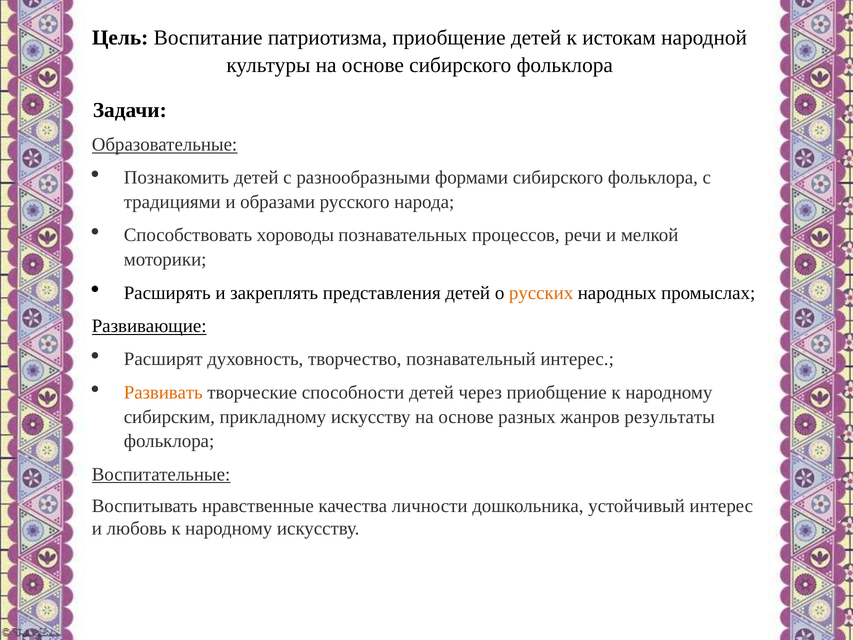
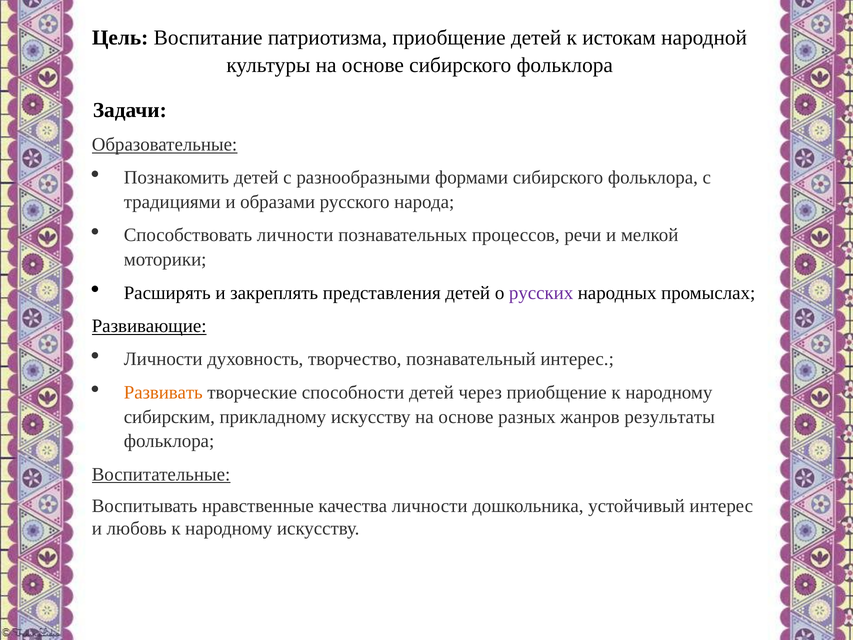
Способствовать хороводы: хороводы -> личности
русских colour: orange -> purple
Расширят at (163, 359): Расширят -> Личности
